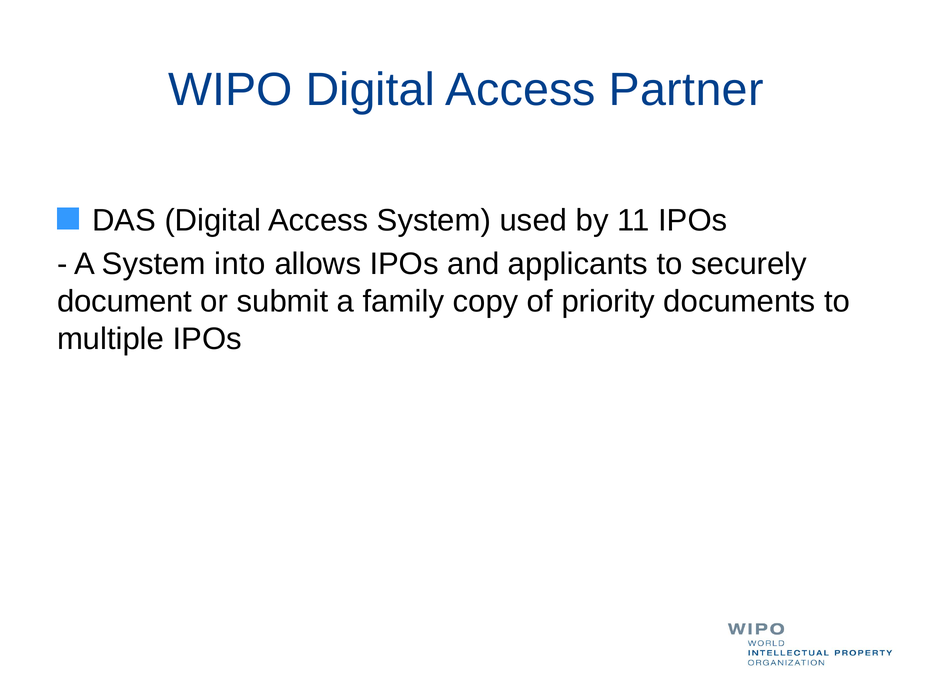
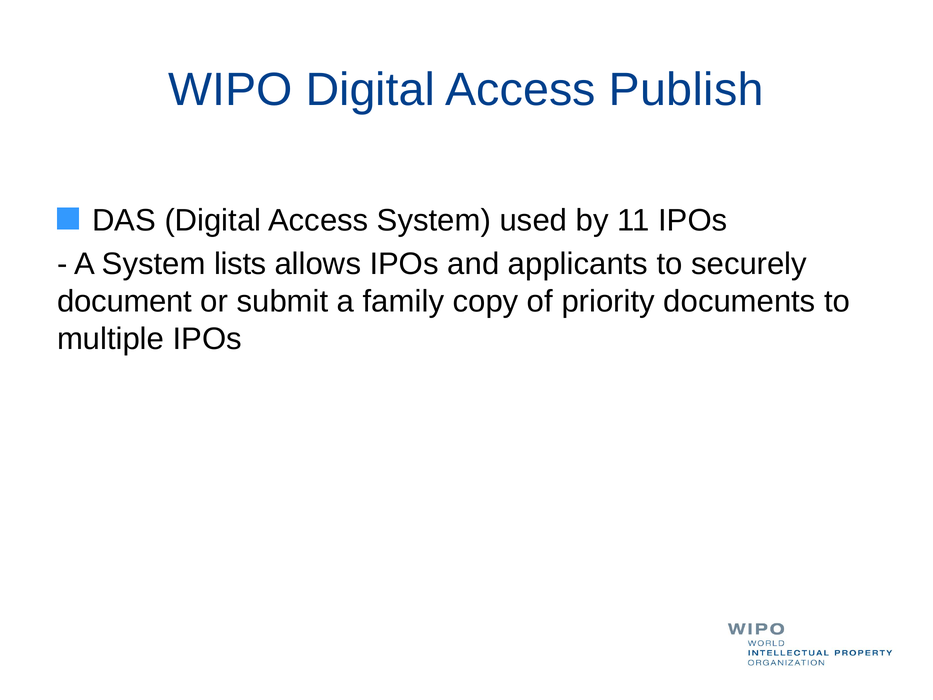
Partner: Partner -> Publish
into: into -> lists
